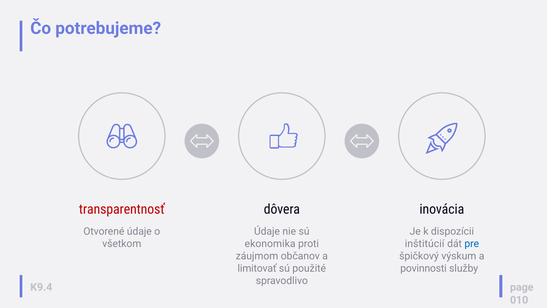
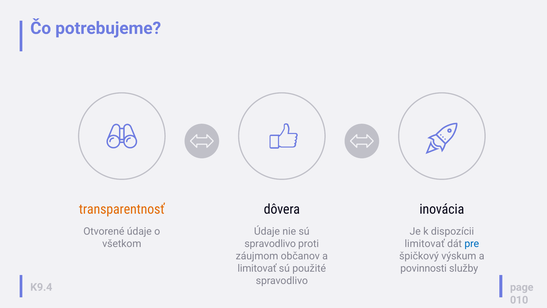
transparentnosť colour: red -> orange
ekonomika at (270, 243): ekonomika -> spravodlivo
inštitúcií at (425, 243): inštitúcií -> limitovať
